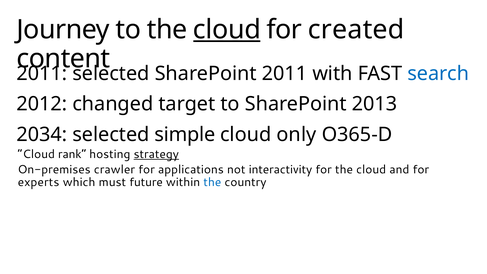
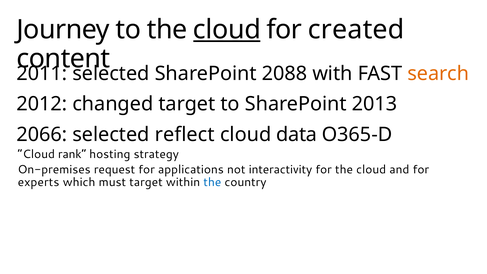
SharePoint 2011: 2011 -> 2088
search colour: blue -> orange
2034: 2034 -> 2066
simple: simple -> reflect
only: only -> data
strategy underline: present -> none
crawler: crawler -> request
must future: future -> target
